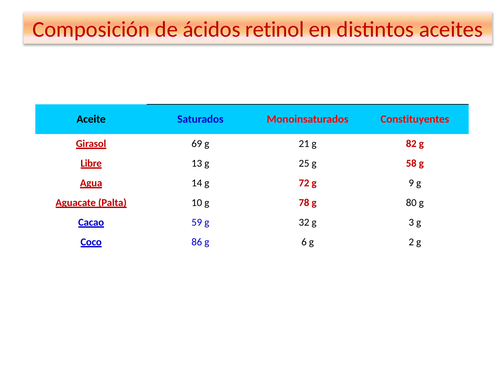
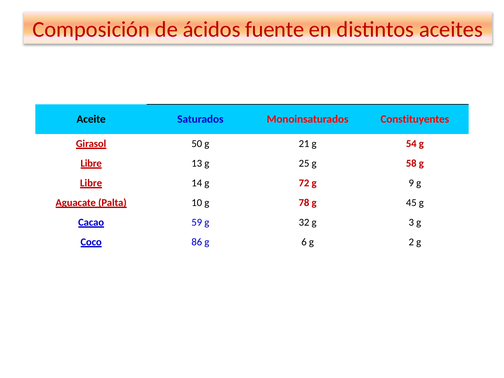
retinol: retinol -> fuente
69: 69 -> 50
82: 82 -> 54
Agua at (91, 183): Agua -> Libre
80: 80 -> 45
